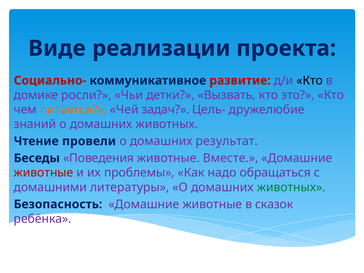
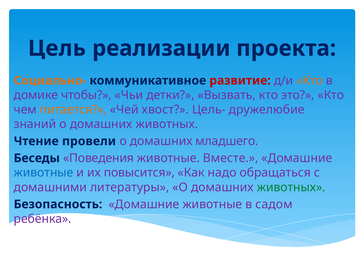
Виде: Виде -> Цель
Социально- colour: red -> orange
Кто at (310, 81) colour: black -> orange
росли: росли -> чтобы
задач: задач -> хвост
результат: результат -> младшего
животные at (43, 173) colour: red -> blue
проблемы: проблемы -> повысится
сказок: сказок -> садом
